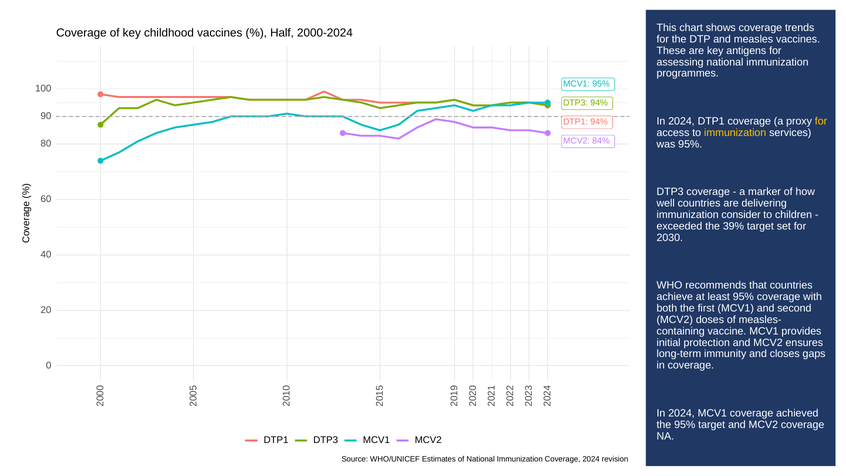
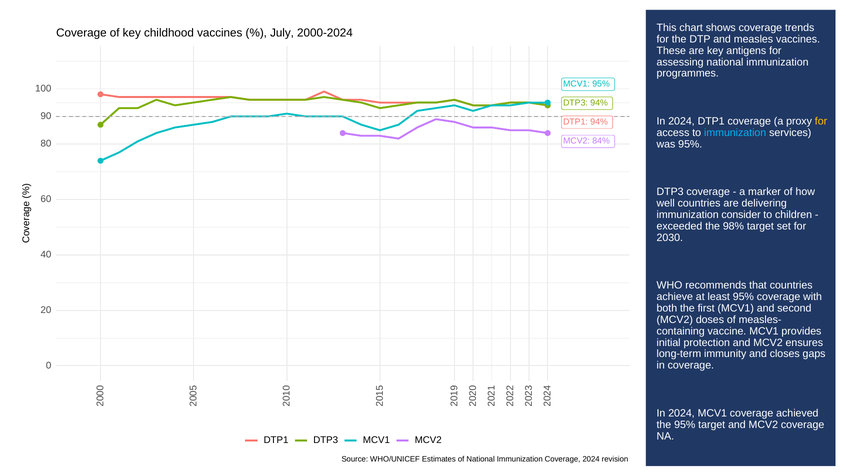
Half: Half -> July
immunization at (735, 133) colour: yellow -> light blue
39%: 39% -> 98%
